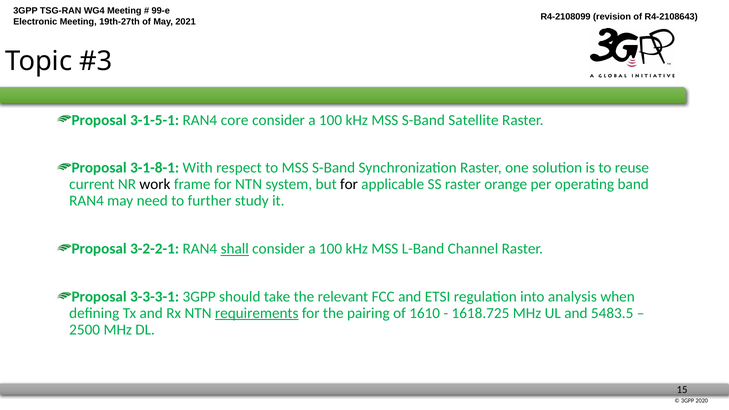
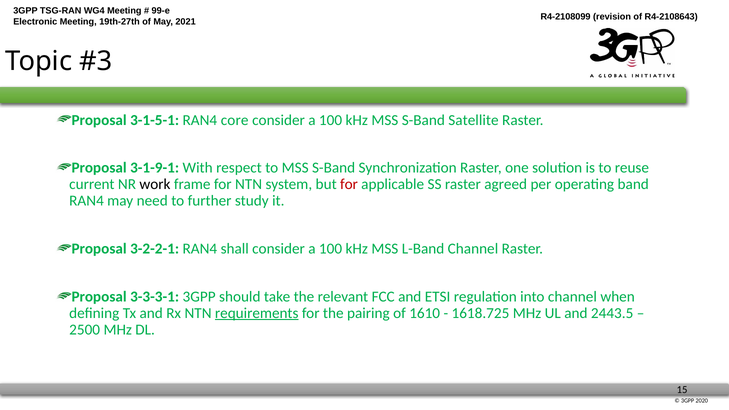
3-1-8-1: 3-1-8-1 -> 3-1-9-1
for at (349, 184) colour: black -> red
orange: orange -> agreed
shall underline: present -> none
into analysis: analysis -> channel
5483.5: 5483.5 -> 2443.5
